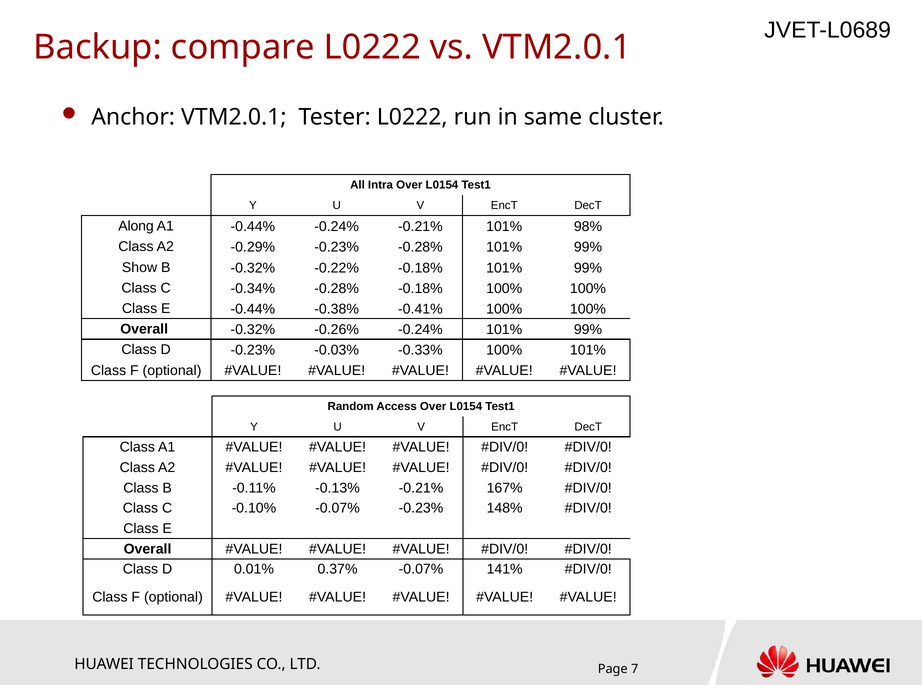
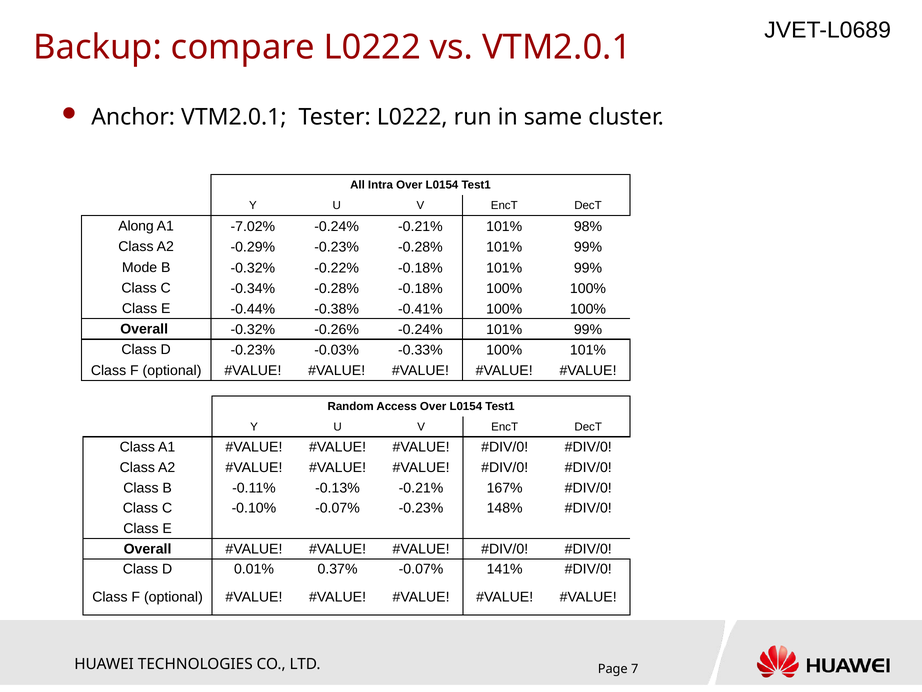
A1 -0.44%: -0.44% -> -7.02%
Show: Show -> Mode
